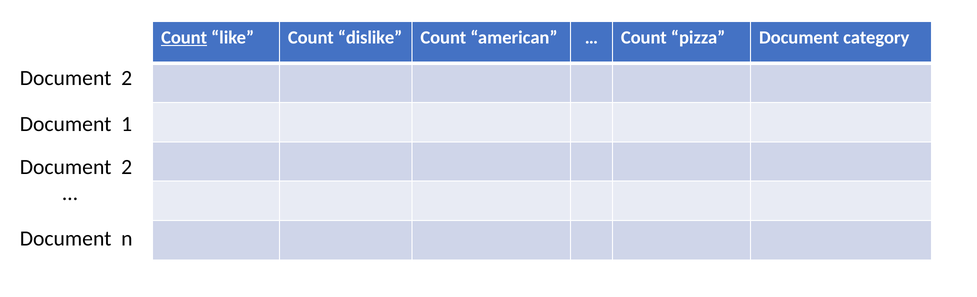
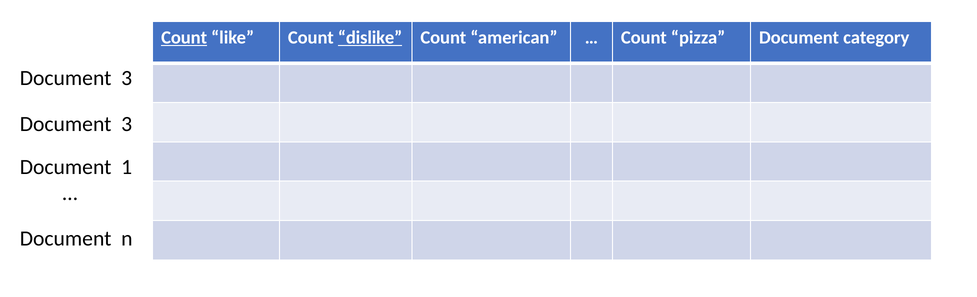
dislike underline: none -> present
2 at (127, 78): 2 -> 3
1 at (127, 124): 1 -> 3
2 at (127, 167): 2 -> 1
